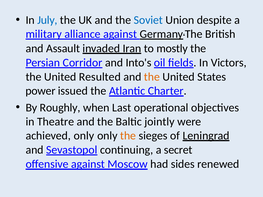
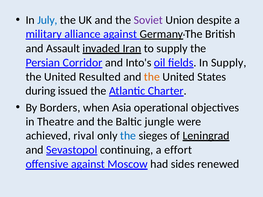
Soviet colour: blue -> purple
to mostly: mostly -> supply
In Victors: Victors -> Supply
power: power -> during
Roughly: Roughly -> Borders
Last: Last -> Asia
jointly: jointly -> jungle
achieved only: only -> rival
the at (128, 136) colour: orange -> blue
secret: secret -> effort
